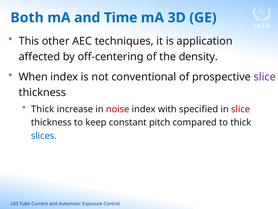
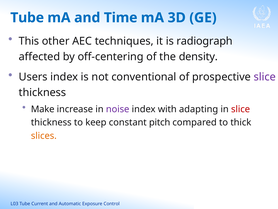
Both at (27, 18): Both -> Tube
application: application -> radiograph
When: When -> Users
Thick at (43, 109): Thick -> Make
noise colour: red -> purple
specified: specified -> adapting
slices colour: blue -> orange
